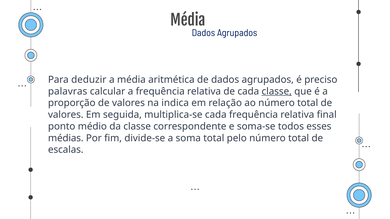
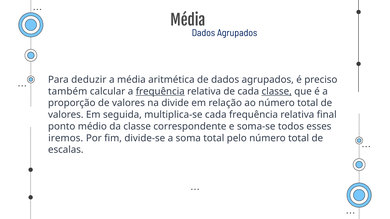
palavras: palavras -> também
frequência at (160, 91) underline: none -> present
indica: indica -> divide
médias: médias -> iremos
